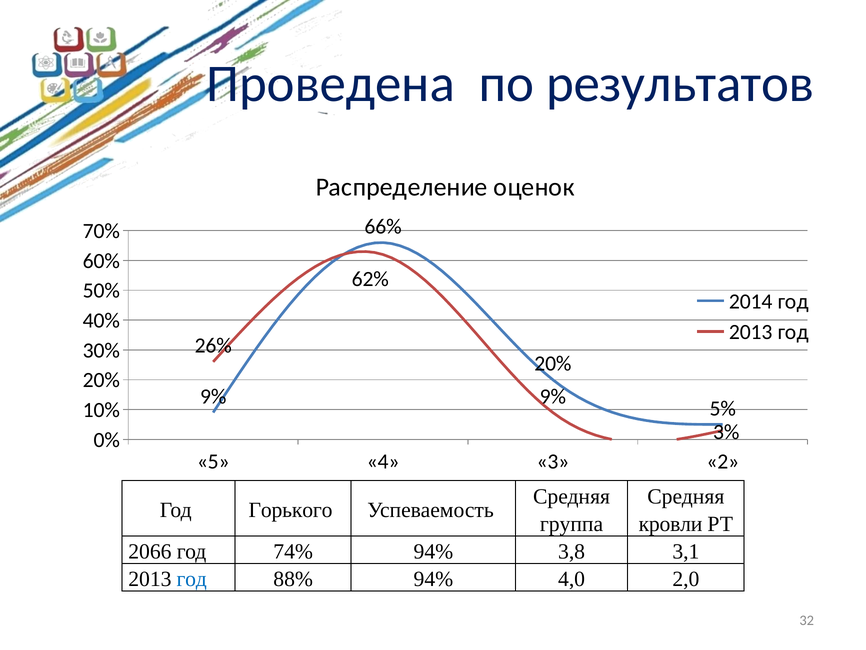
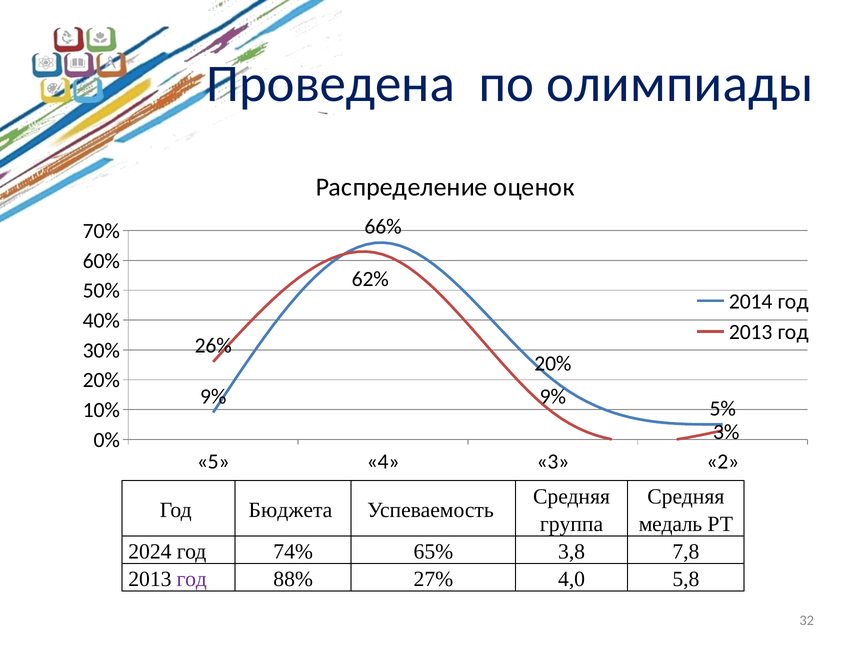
результатов: результатов -> олимпиады
Горького: Горького -> Бюджета
кровли: кровли -> медаль
2066: 2066 -> 2024
74% 94%: 94% -> 65%
3,1: 3,1 -> 7,8
год at (192, 579) colour: blue -> purple
88% 94%: 94% -> 27%
2,0: 2,0 -> 5,8
